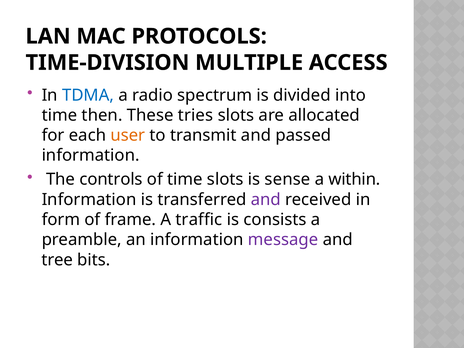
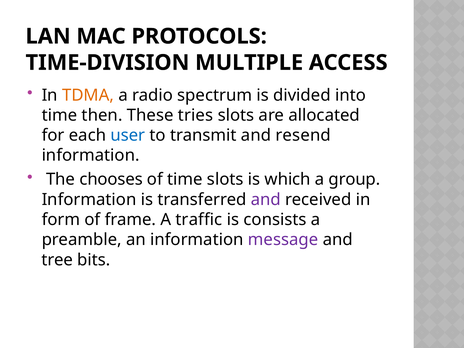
TDMA colour: blue -> orange
user colour: orange -> blue
passed: passed -> resend
controls: controls -> chooses
sense: sense -> which
within: within -> group
